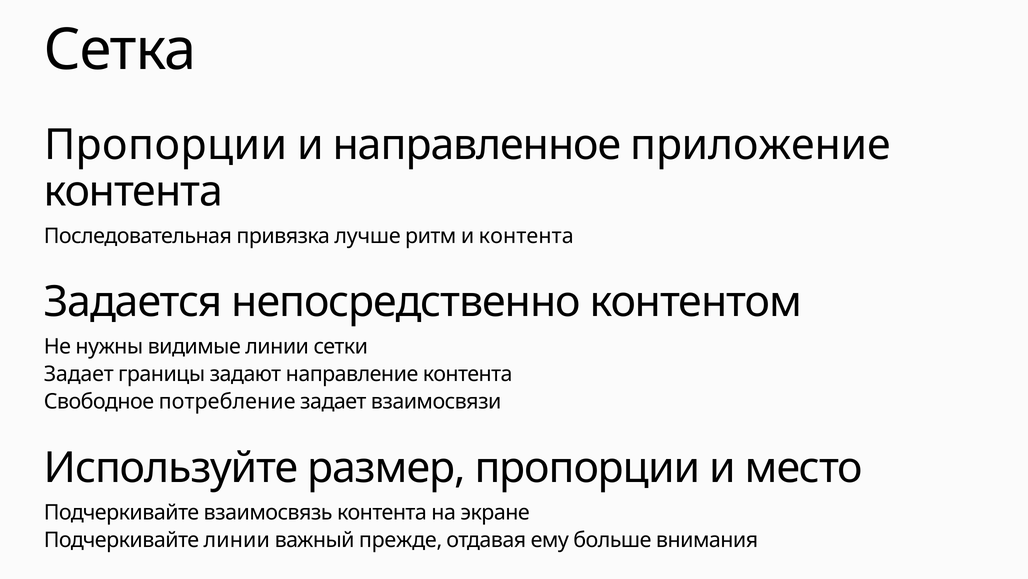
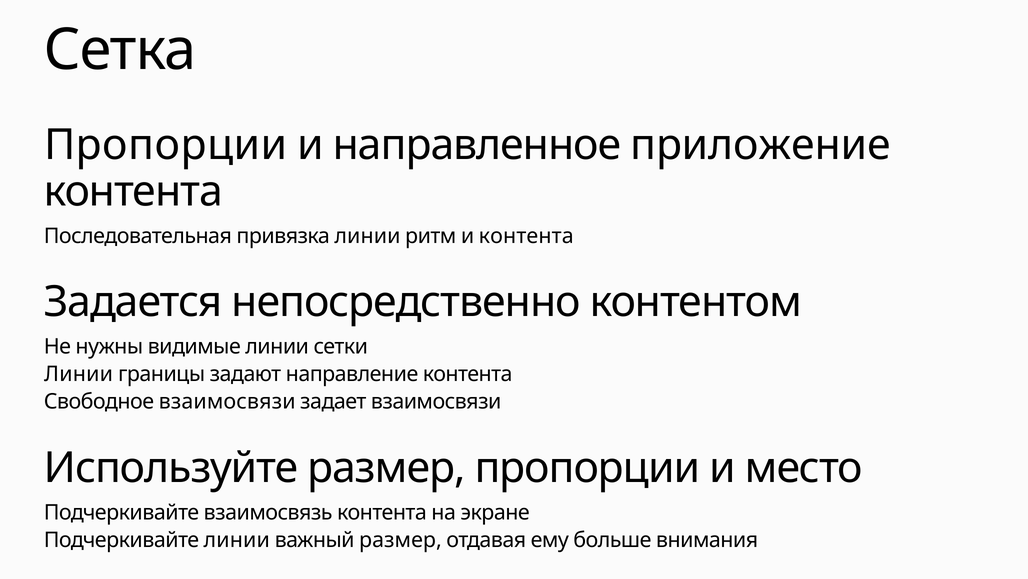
привязка лучше: лучше -> линии
Задает at (79, 374): Задает -> Линии
Свободное потребление: потребление -> взаимосвязи
важный прежде: прежде -> размер
